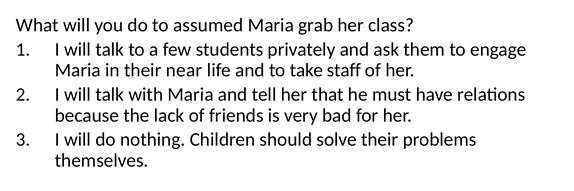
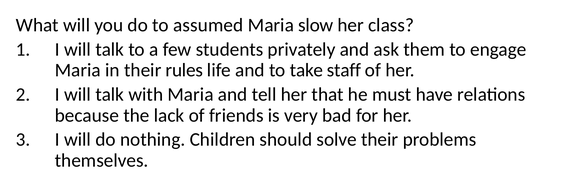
grab: grab -> slow
near: near -> rules
